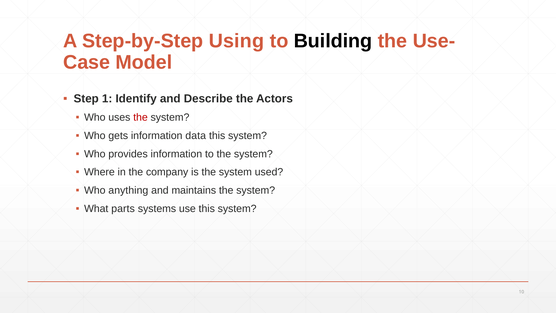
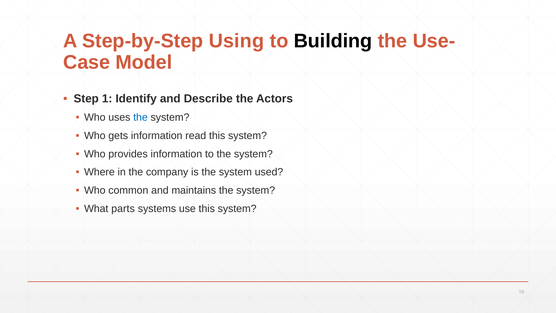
the at (140, 117) colour: red -> blue
data: data -> read
anything: anything -> common
